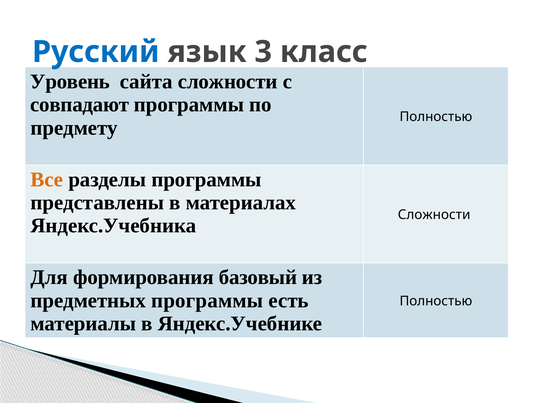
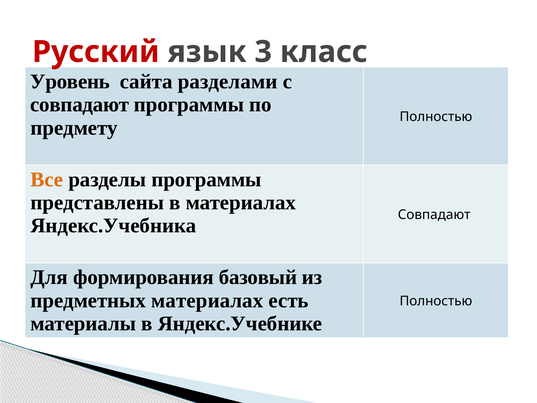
Русский colour: blue -> red
сайта сложности: сложности -> разделами
Яндекс.Учебника Сложности: Сложности -> Совпадают
предметных программы: программы -> материалах
